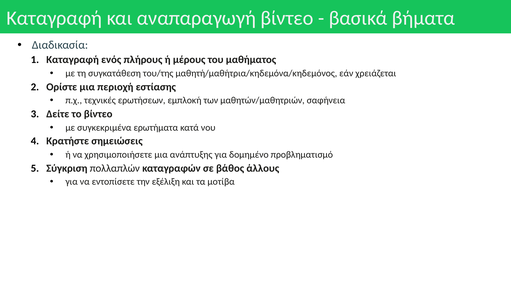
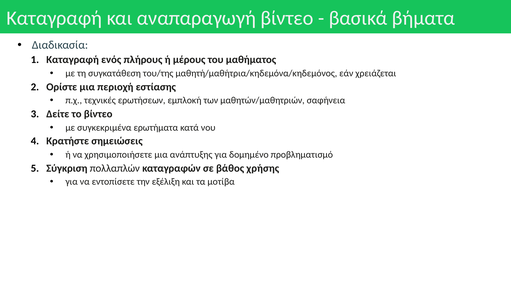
άλλους: άλλους -> χρήσης
